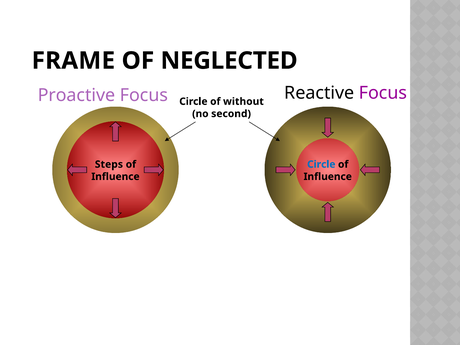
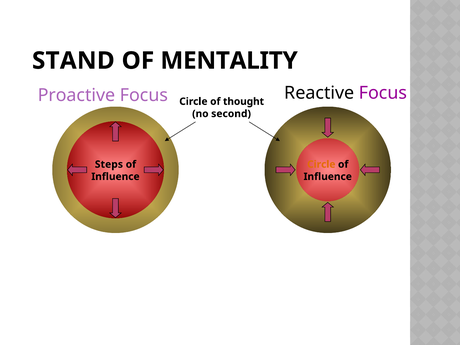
FRAME: FRAME -> STAND
NEGLECTED: NEGLECTED -> MENTALITY
without: without -> thought
Circle at (321, 164) colour: blue -> orange
